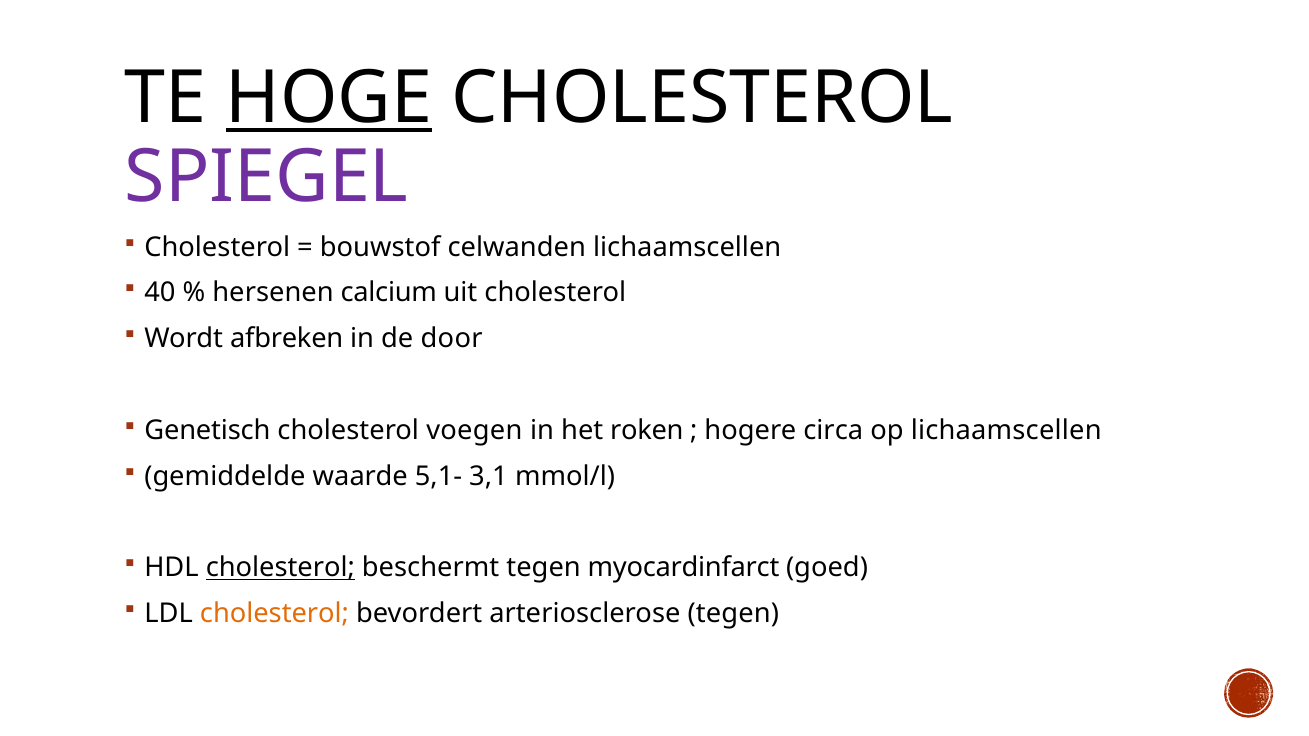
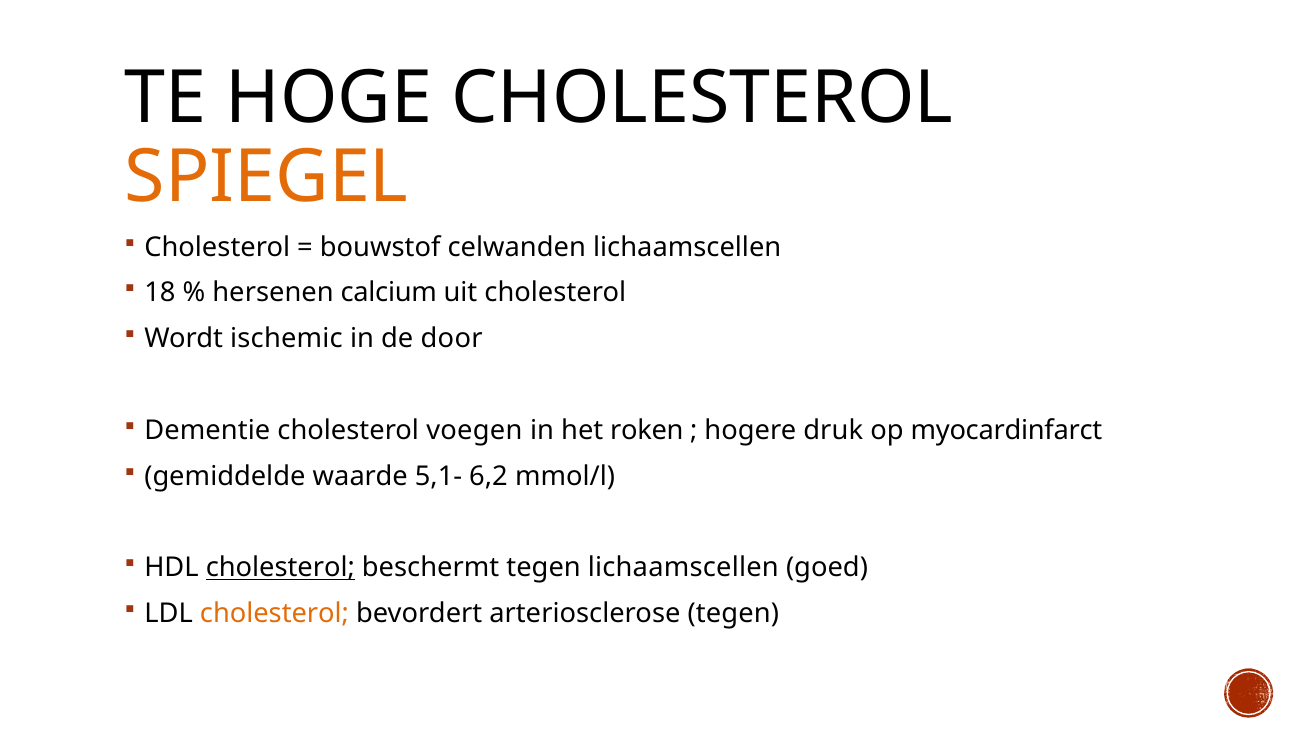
HOGE underline: present -> none
SPIEGEL colour: purple -> orange
40: 40 -> 18
afbreken: afbreken -> ischemic
Genetisch: Genetisch -> Dementie
circa: circa -> druk
op lichaamscellen: lichaamscellen -> myocardinfarct
3,1: 3,1 -> 6,2
tegen myocardinfarct: myocardinfarct -> lichaamscellen
